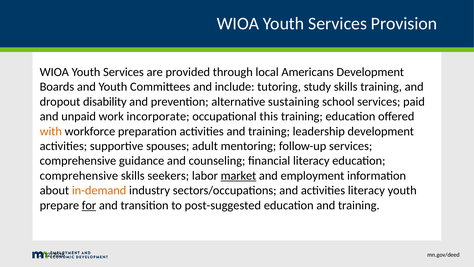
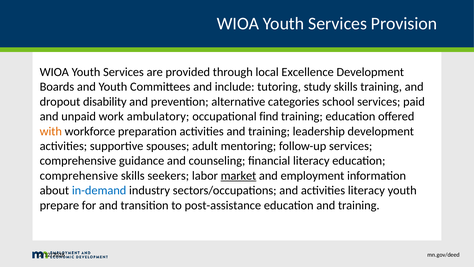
Americans: Americans -> Excellence
sustaining: sustaining -> categories
incorporate: incorporate -> ambulatory
this: this -> find
in-demand colour: orange -> blue
for underline: present -> none
post-suggested: post-suggested -> post-assistance
